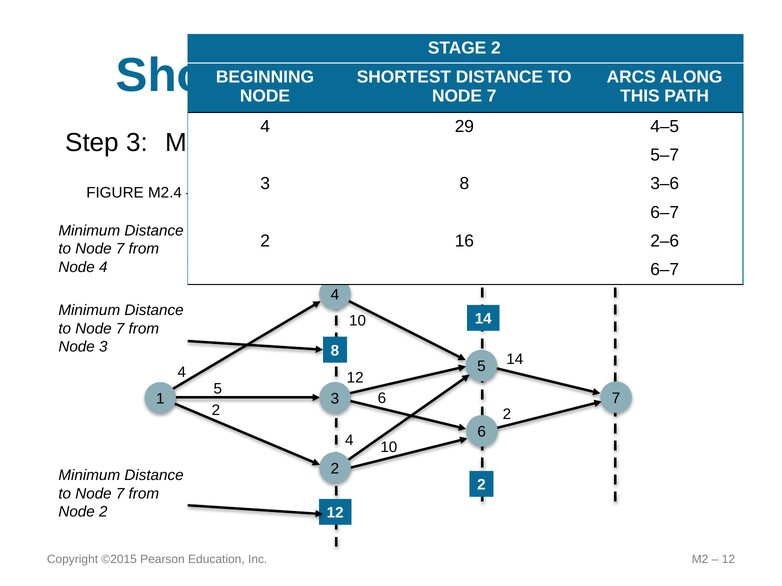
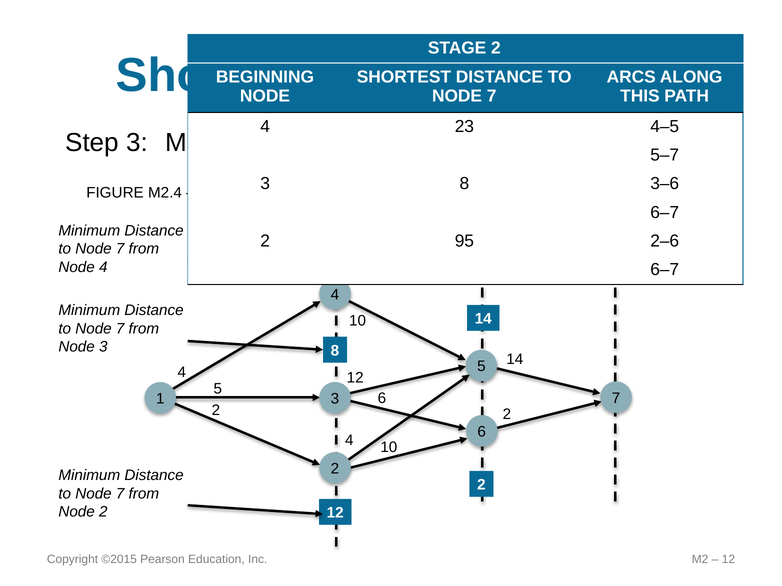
29: 29 -> 23
16: 16 -> 95
